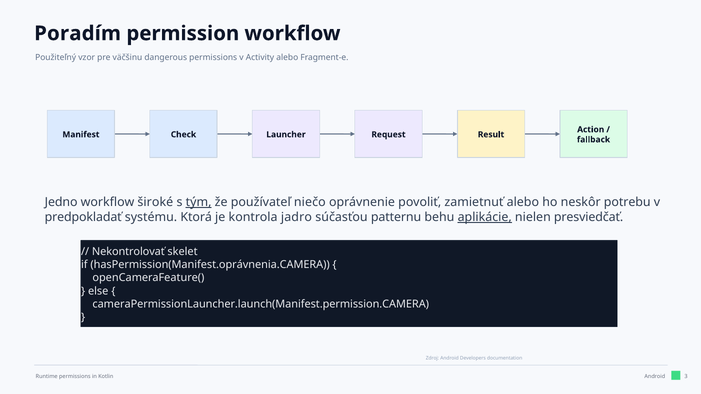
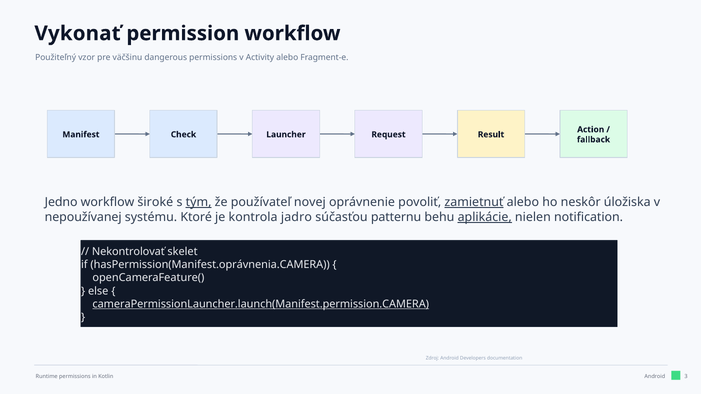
Poradím: Poradím -> Vykonať
niečo: niečo -> novej
zamietnuť underline: none -> present
potrebu: potrebu -> úložiska
predpokladať: predpokladať -> nepoužívanej
Ktorá: Ktorá -> Ktoré
presviedčať: presviedčať -> notification
cameraPermissionLauncher.launch(Manifest.permission.CAMERA underline: none -> present
